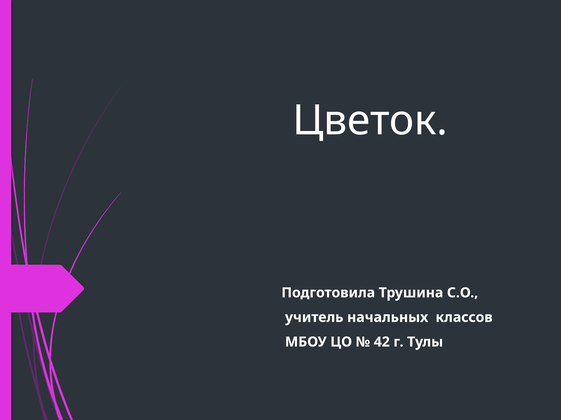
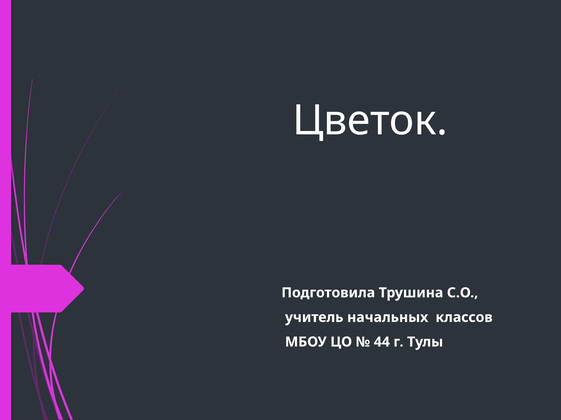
42: 42 -> 44
